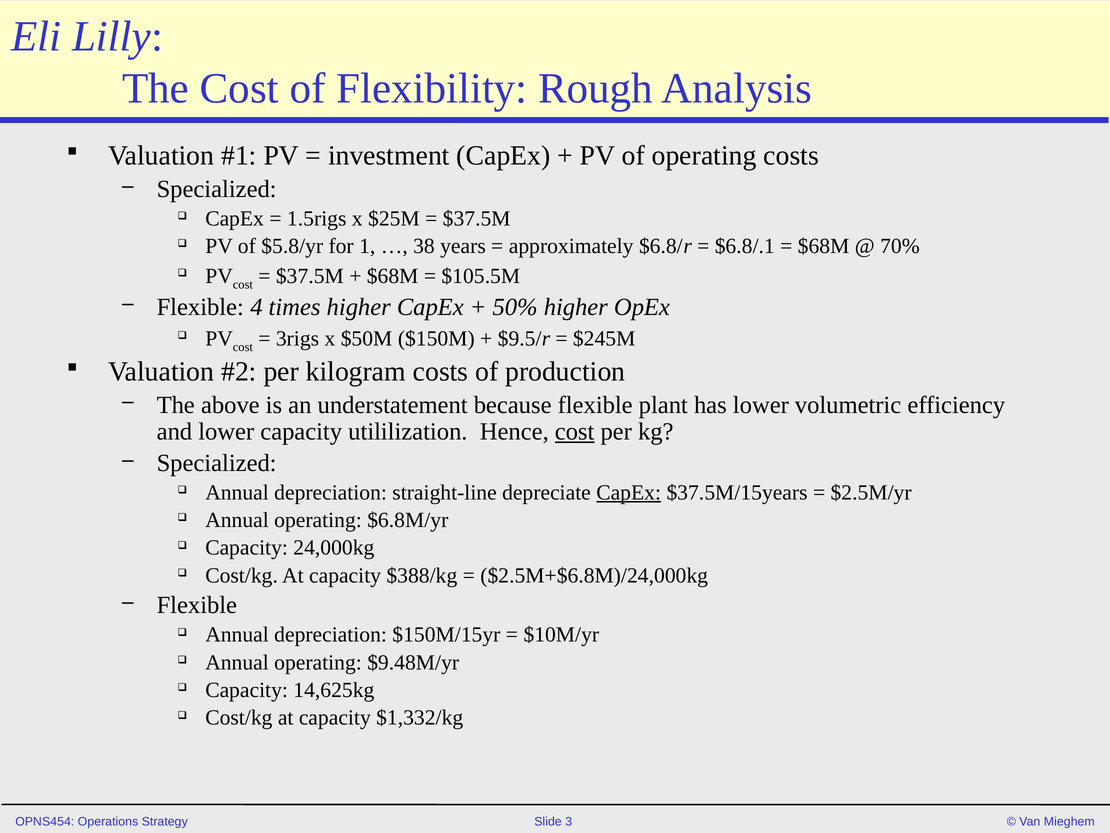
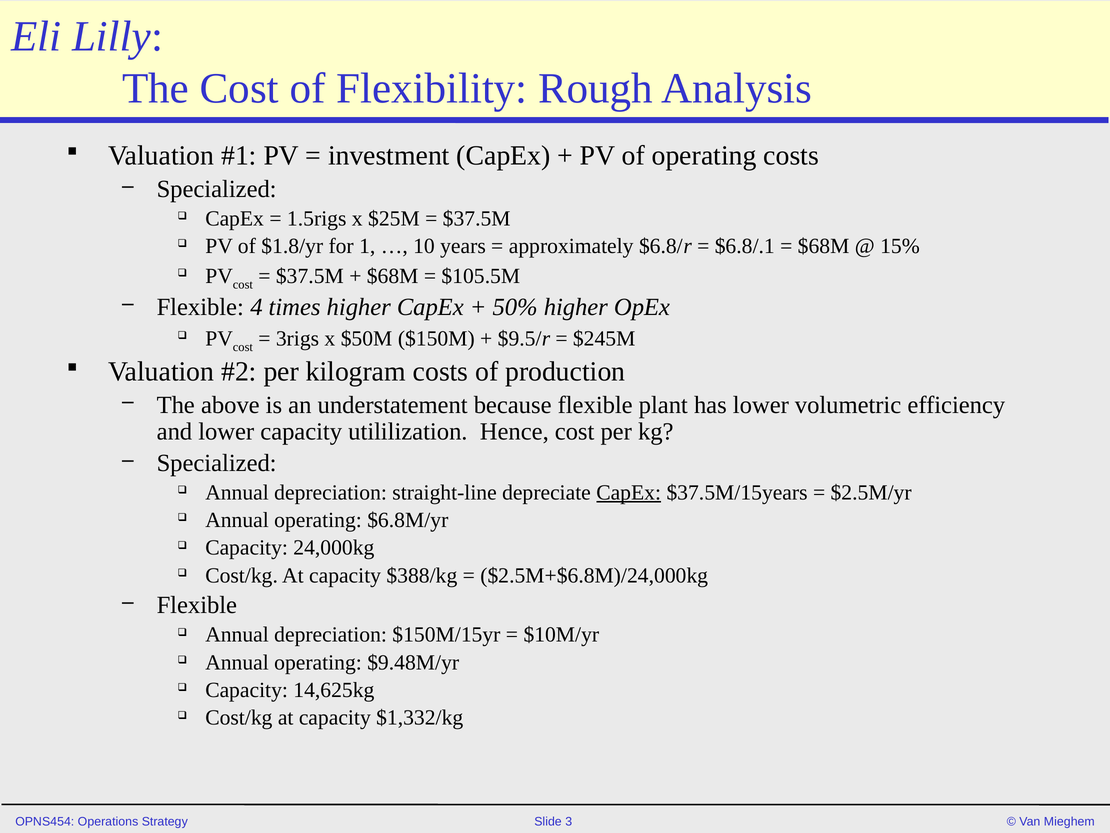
$5.8/yr: $5.8/yr -> $1.8/yr
38: 38 -> 10
70%: 70% -> 15%
cost at (575, 431) underline: present -> none
